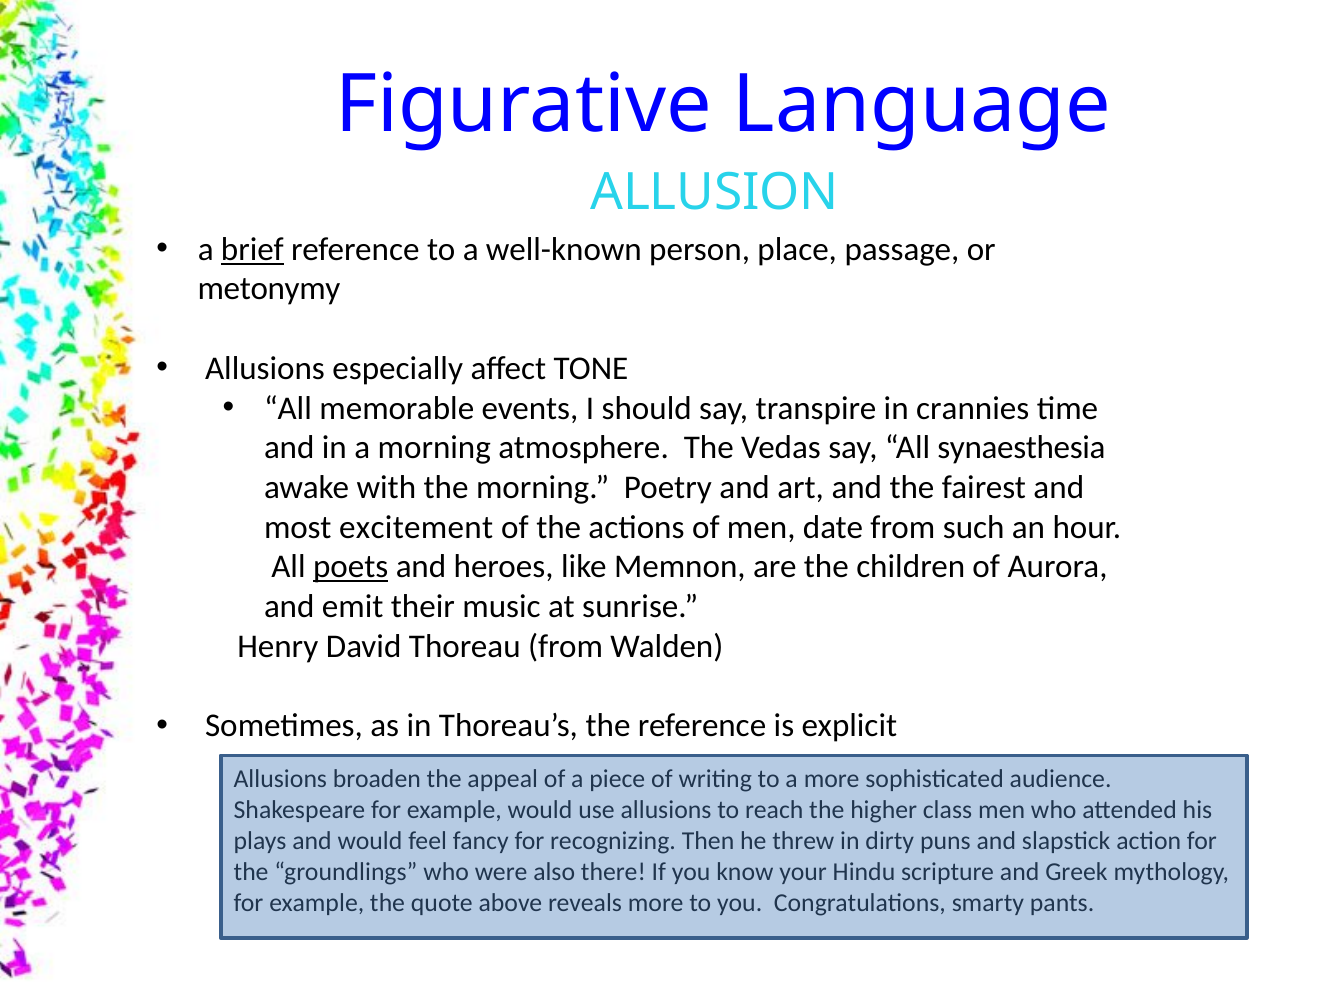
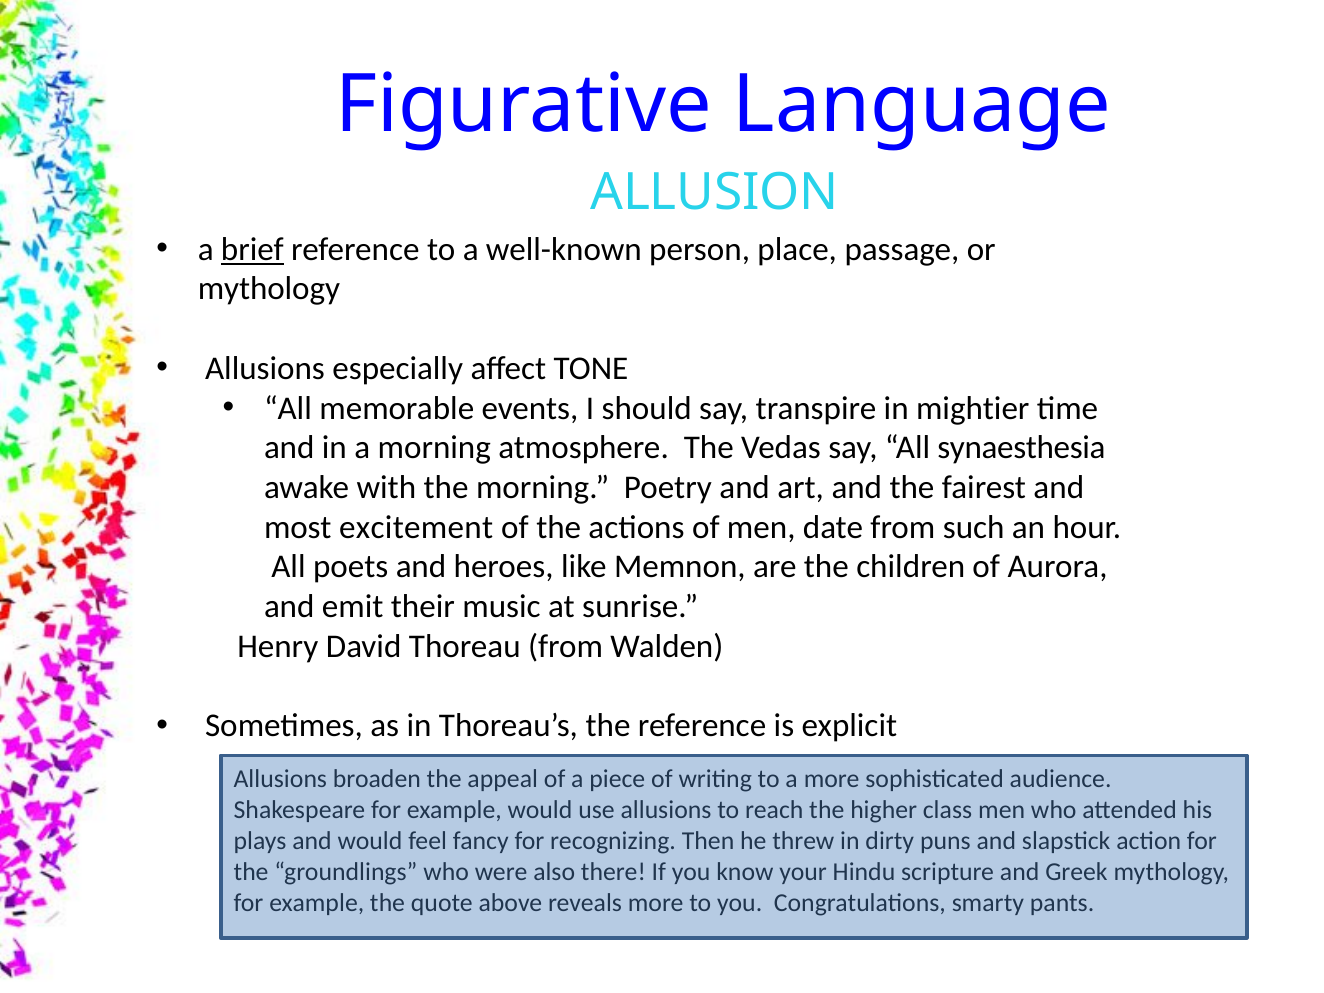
metonymy at (269, 289): metonymy -> mythology
crannies: crannies -> mightier
poets underline: present -> none
